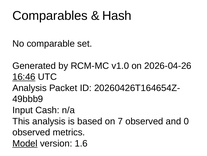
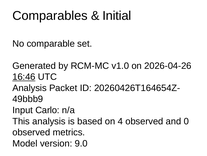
Hash: Hash -> Initial
Cash: Cash -> Carlo
7: 7 -> 4
Model underline: present -> none
1.6: 1.6 -> 9.0
